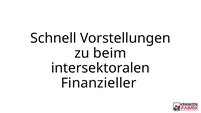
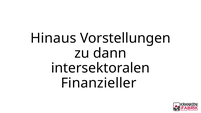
Schnell: Schnell -> Hinaus
beim: beim -> dann
